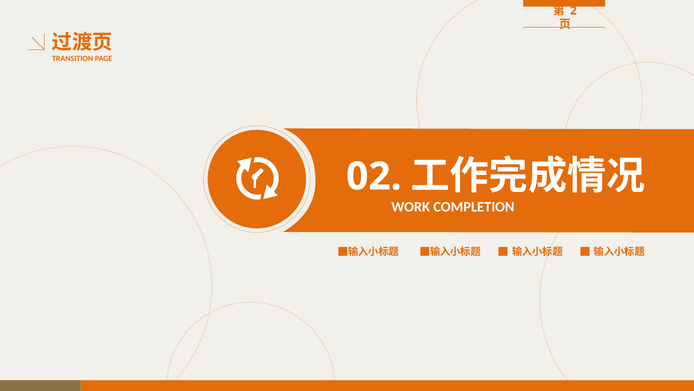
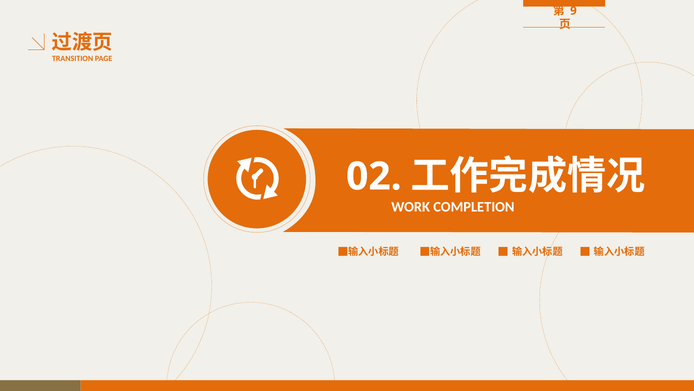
2: 2 -> 9
